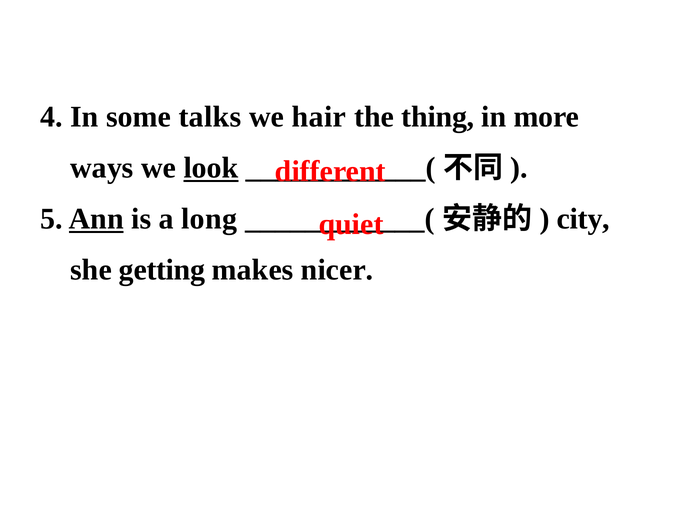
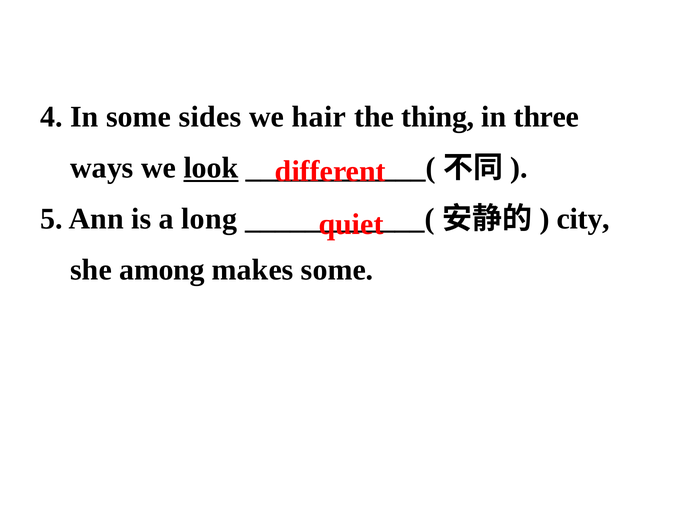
talks: talks -> sides
more: more -> three
Ann underline: present -> none
getting: getting -> among
makes nicer: nicer -> some
